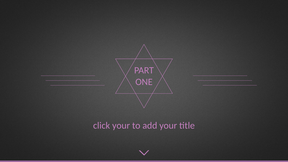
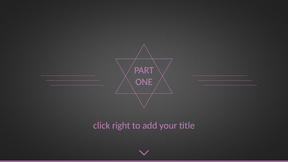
click your: your -> right
